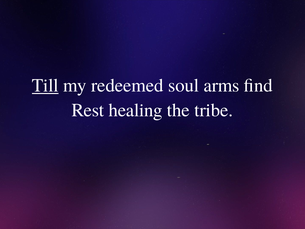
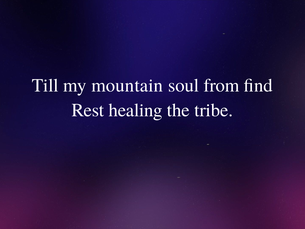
Till underline: present -> none
redeemed: redeemed -> mountain
arms: arms -> from
